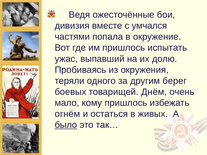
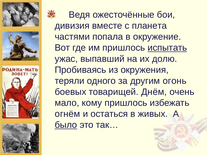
умчался: умчался -> планета
испытать underline: none -> present
берег: берег -> огонь
